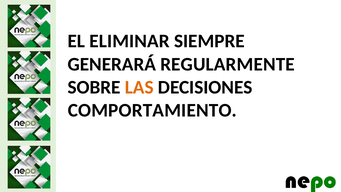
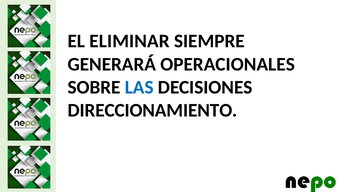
REGULARMENTE: REGULARMENTE -> OPERACIONALES
LAS colour: orange -> blue
COMPORTAMIENTO: COMPORTAMIENTO -> DIRECCIONAMIENTO
